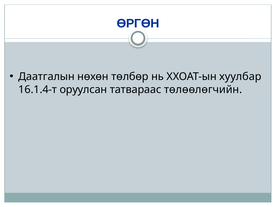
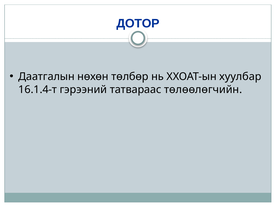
ӨРГӨН: ӨРГӨН -> ДОТОР
оруулсан: оруулсан -> гэрээний
